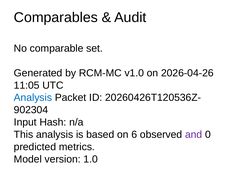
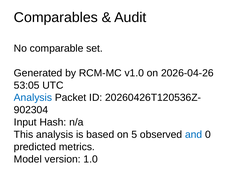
11:05: 11:05 -> 53:05
6: 6 -> 5
and colour: purple -> blue
